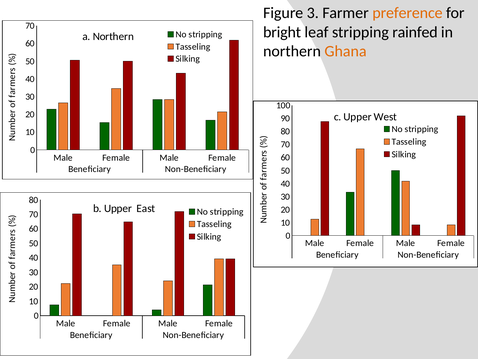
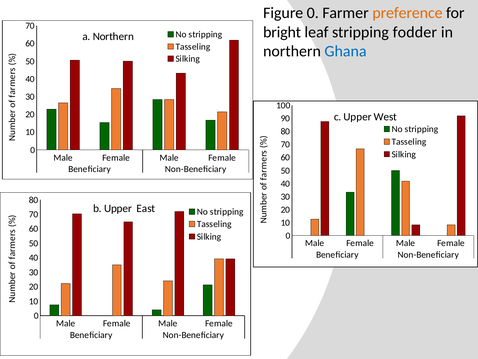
Figure 3: 3 -> 0
rainfed: rainfed -> fodder
Ghana colour: orange -> blue
